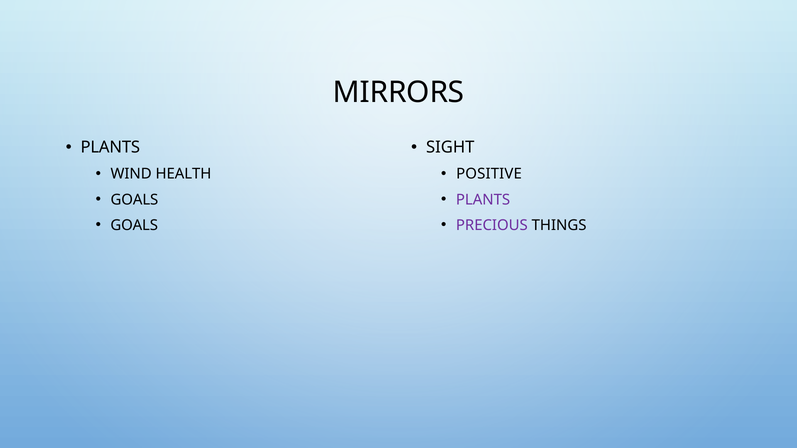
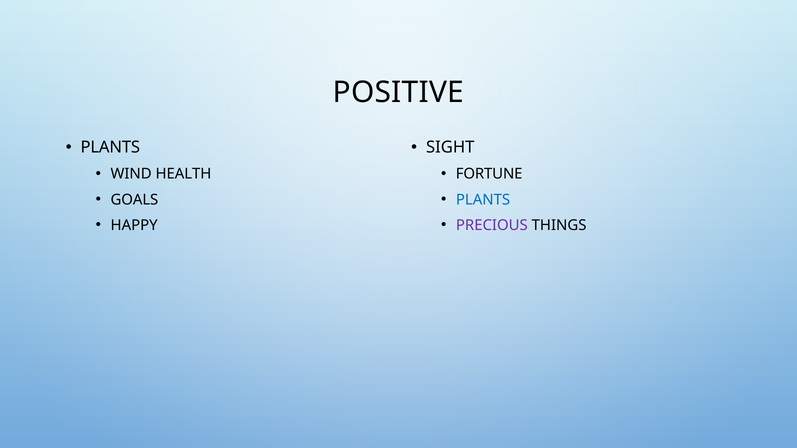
MIRRORS: MIRRORS -> POSITIVE
POSITIVE: POSITIVE -> FORTUNE
PLANTS at (483, 200) colour: purple -> blue
GOALS at (134, 225): GOALS -> HAPPY
